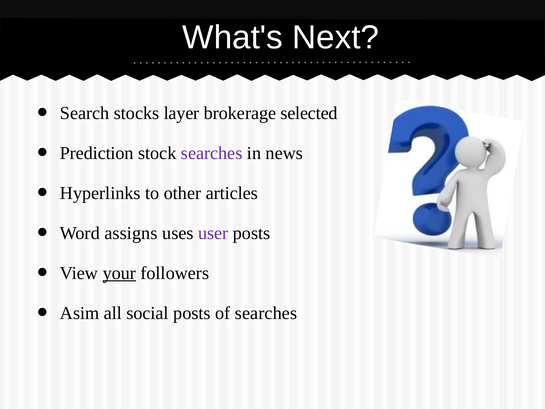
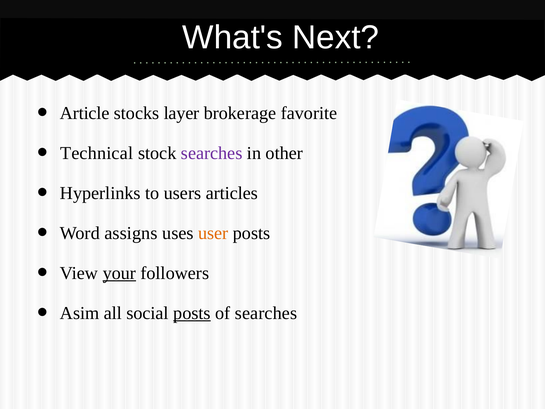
Search: Search -> Article
selected: selected -> favorite
Prediction: Prediction -> Technical
news: news -> other
other: other -> users
user colour: purple -> orange
posts at (192, 313) underline: none -> present
